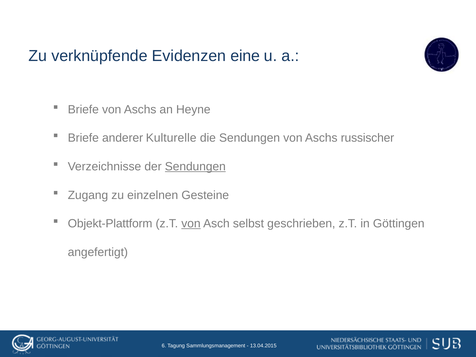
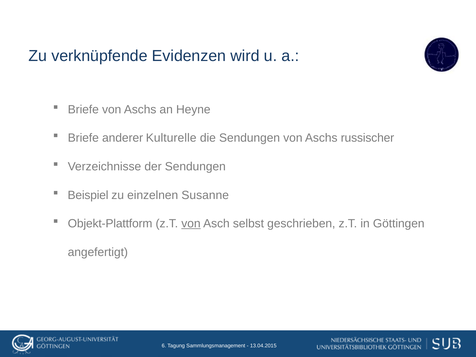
eine: eine -> wird
Sendungen at (195, 167) underline: present -> none
Zugang: Zugang -> Beispiel
Gesteine: Gesteine -> Susanne
